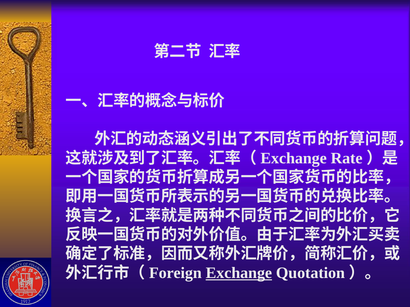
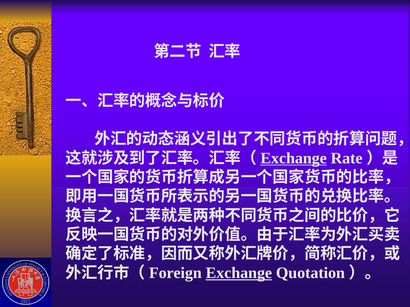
Exchange at (294, 158) underline: none -> present
